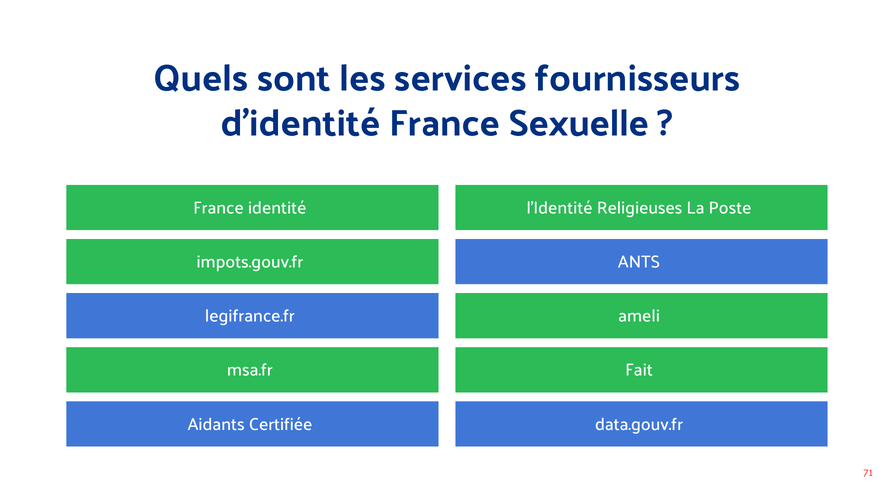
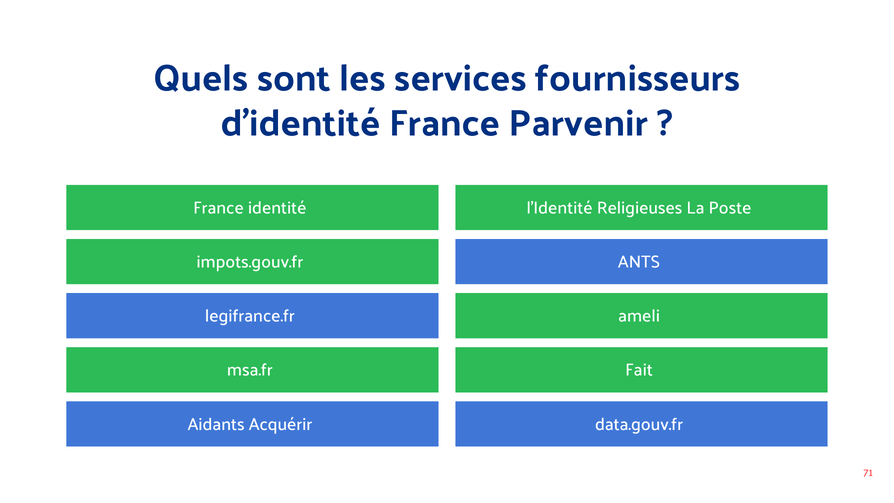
Sexuelle: Sexuelle -> Parvenir
Certifiée: Certifiée -> Acquérir
